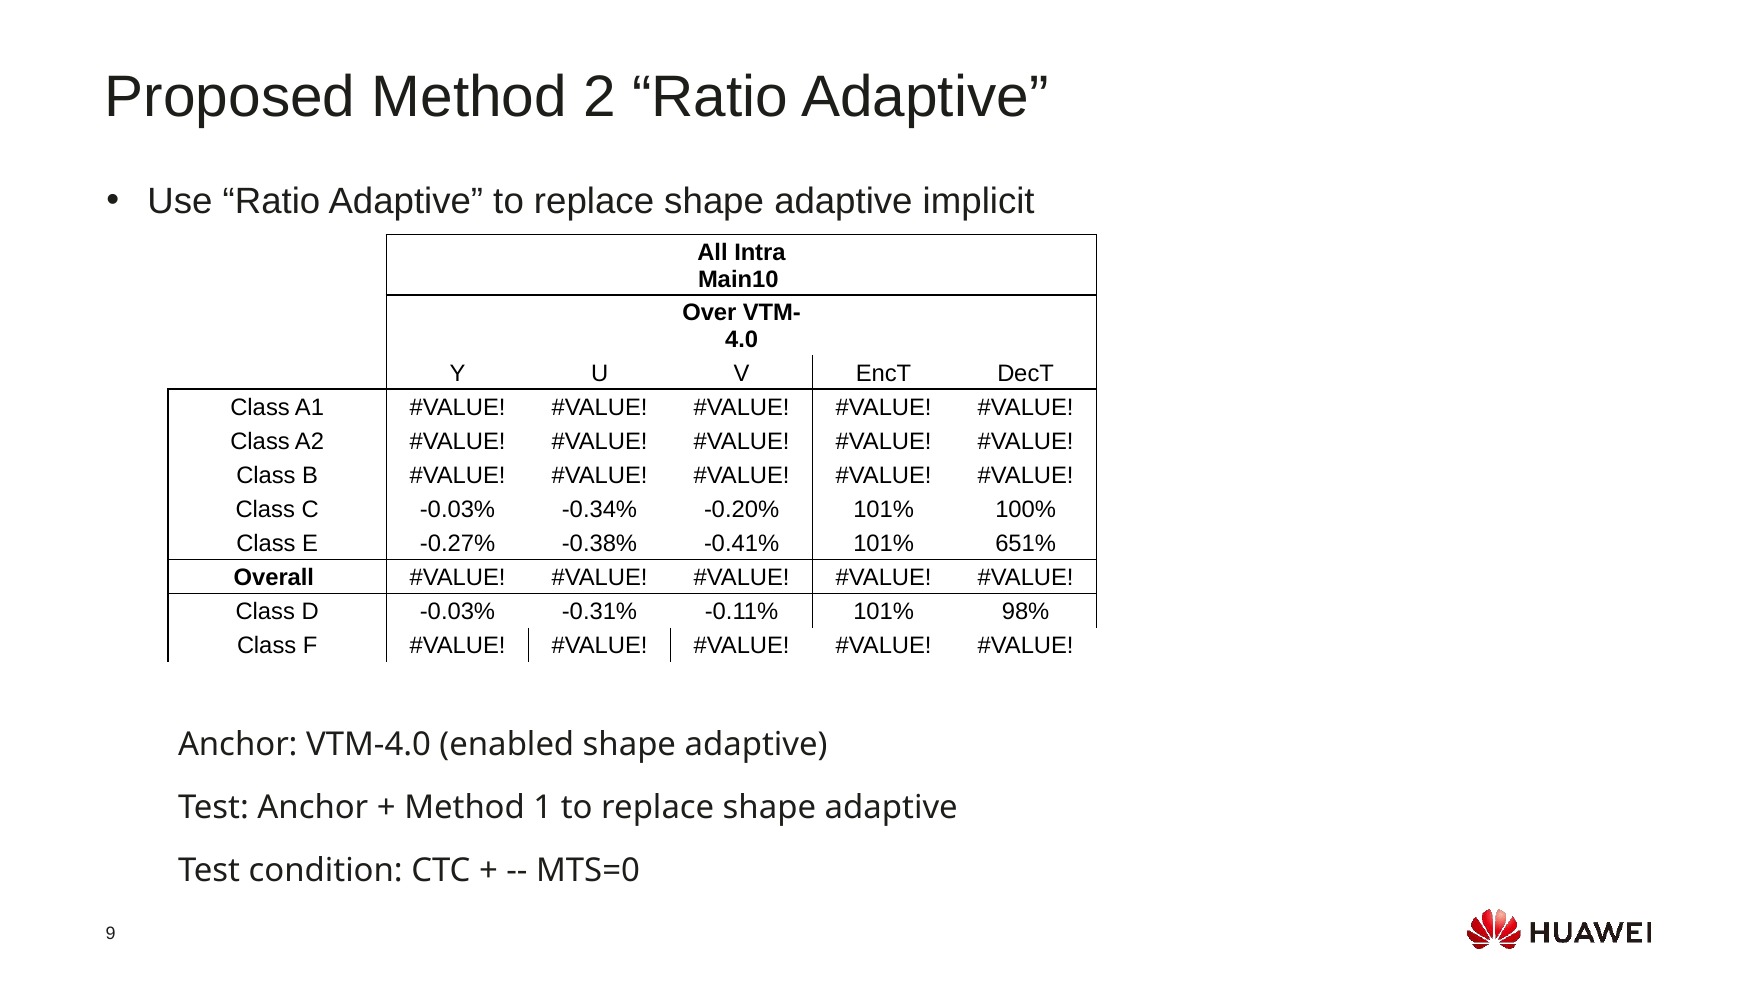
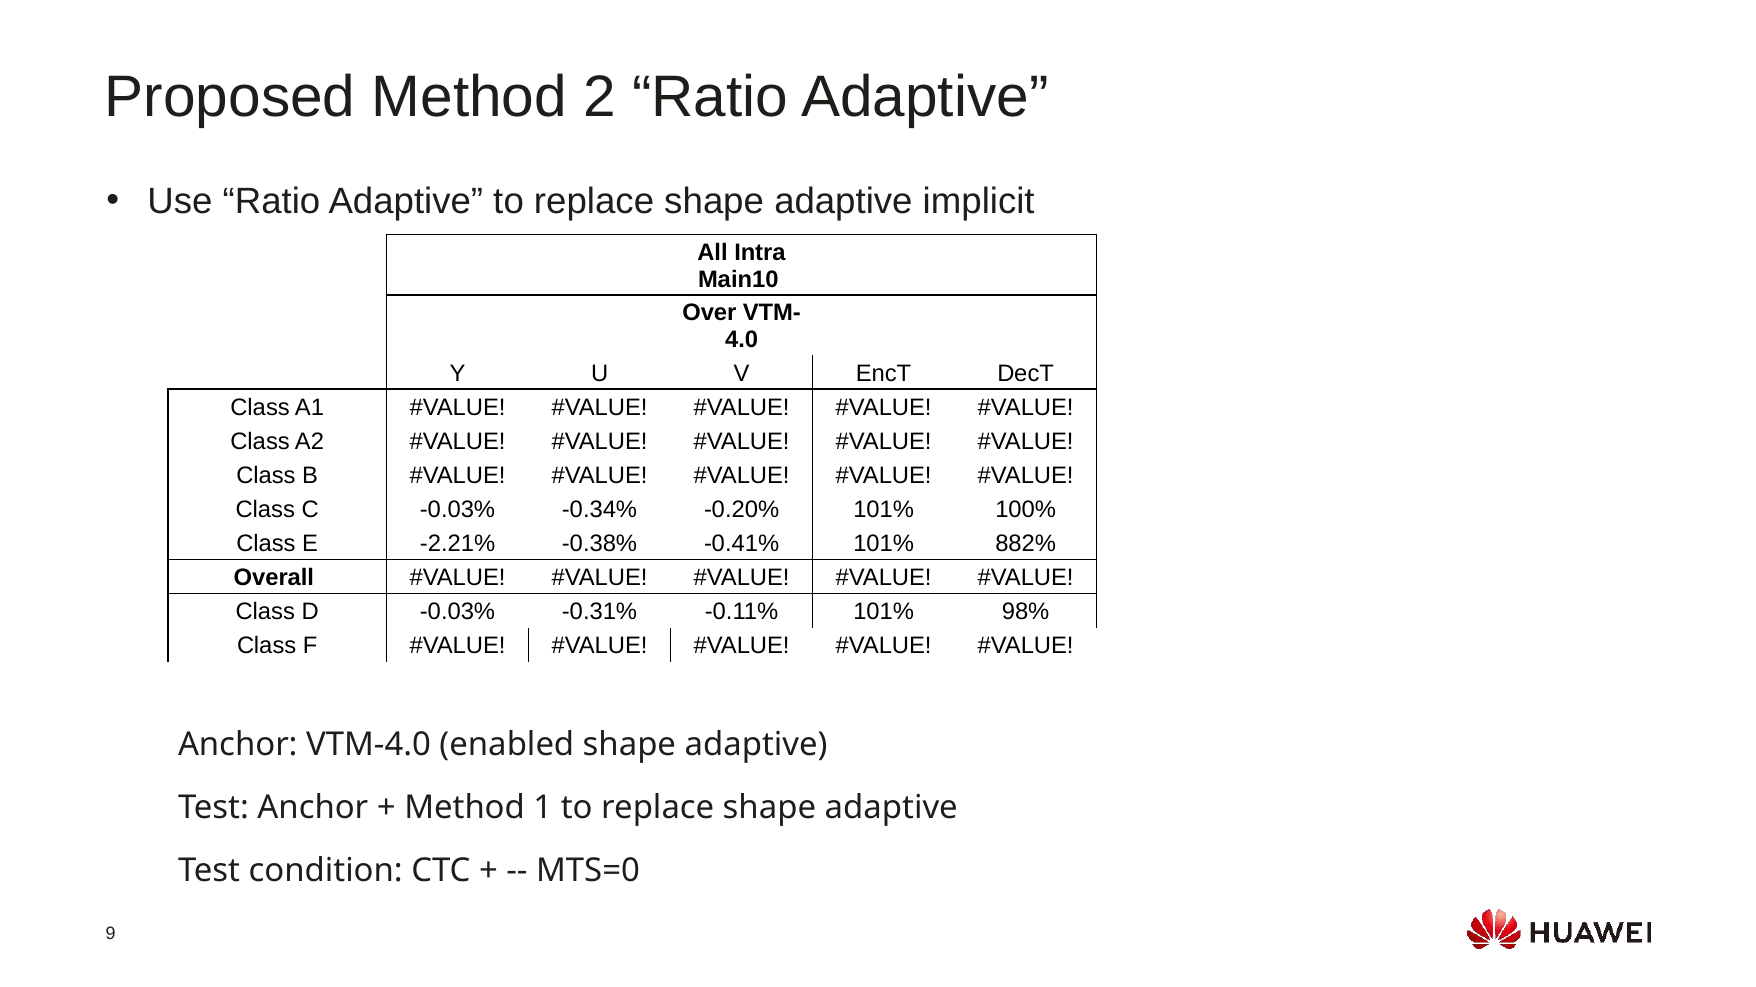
-0.27%: -0.27% -> -2.21%
651%: 651% -> 882%
